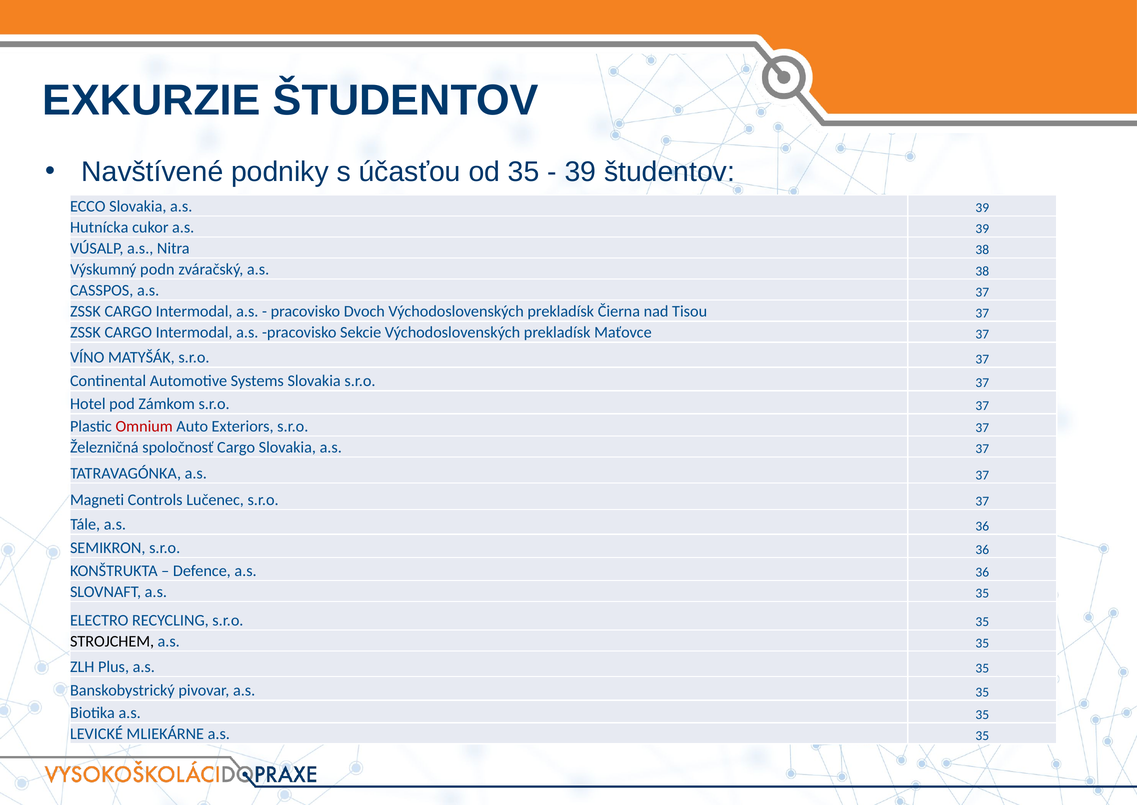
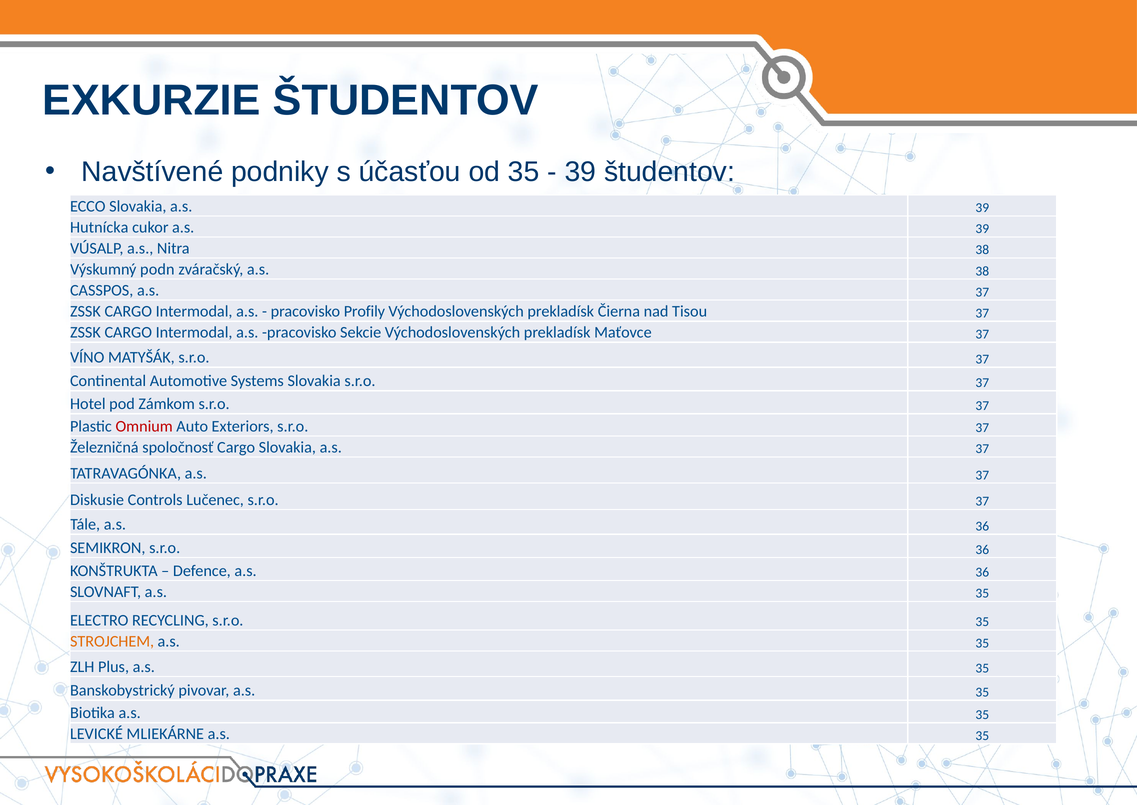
Dvoch: Dvoch -> Profily
Magneti: Magneti -> Diskusie
STROJCHEM colour: black -> orange
